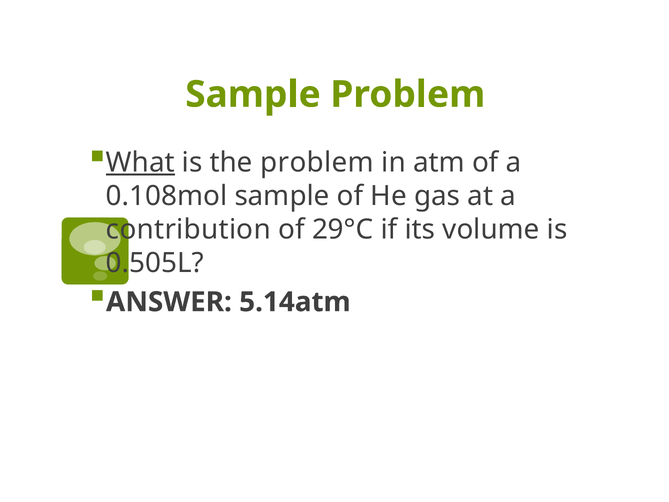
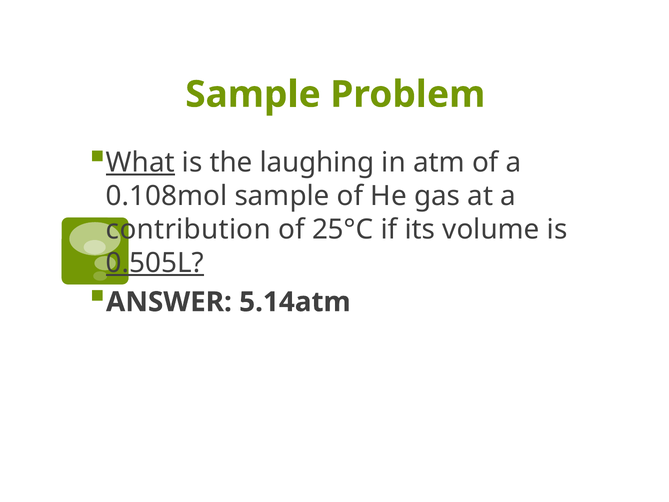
the problem: problem -> laughing
29°C: 29°C -> 25°C
0.505L underline: none -> present
